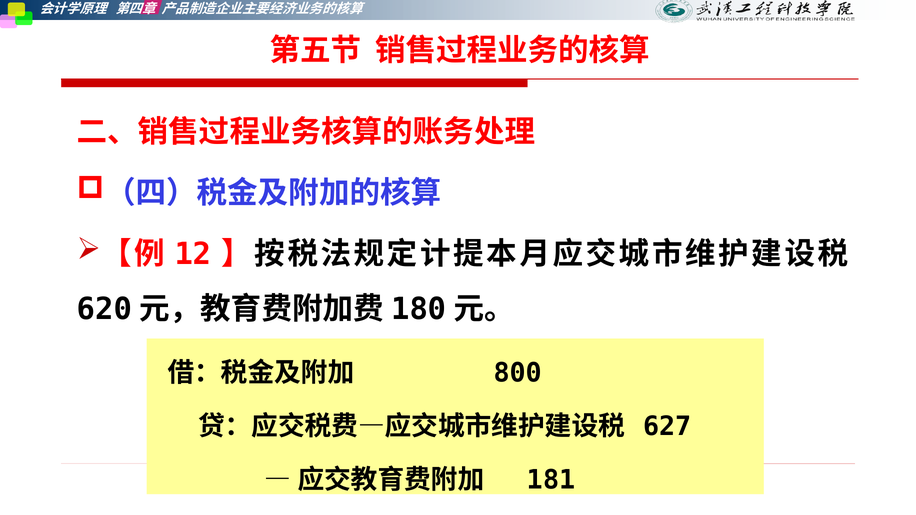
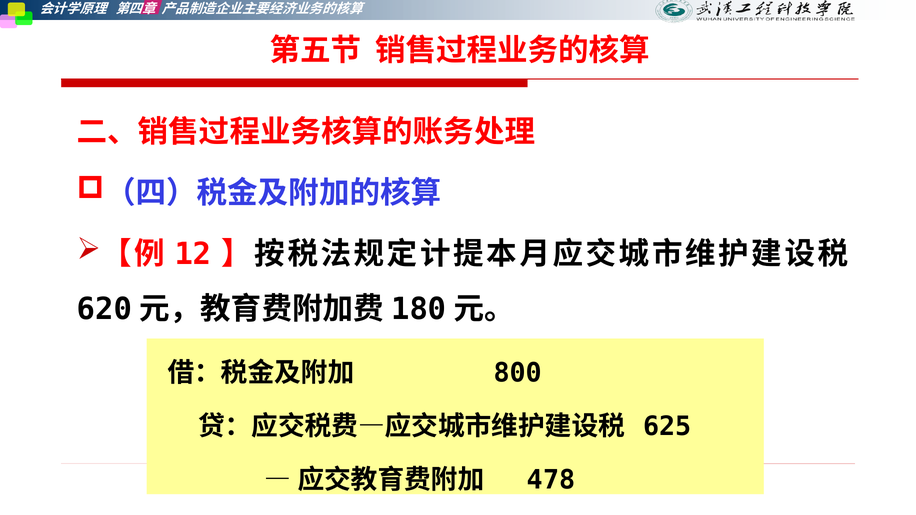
627: 627 -> 625
181: 181 -> 478
